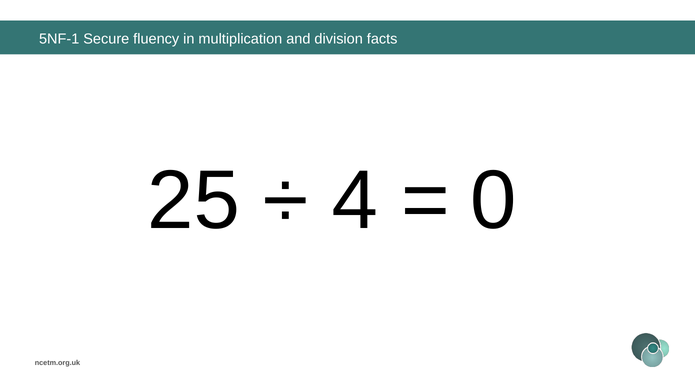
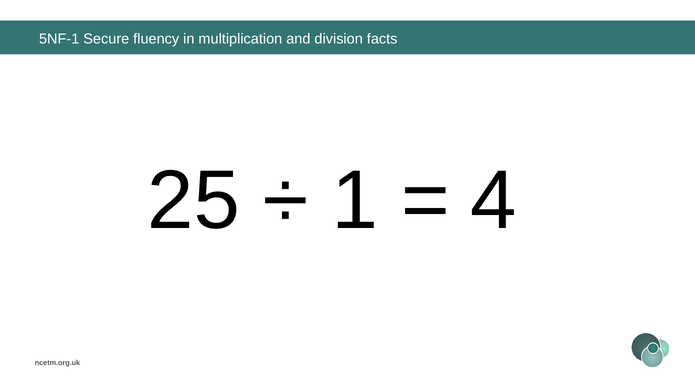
4: 4 -> 1
0: 0 -> 4
